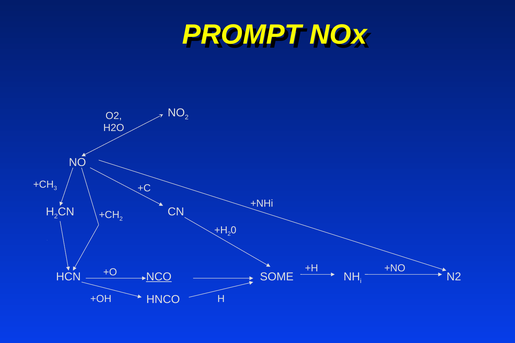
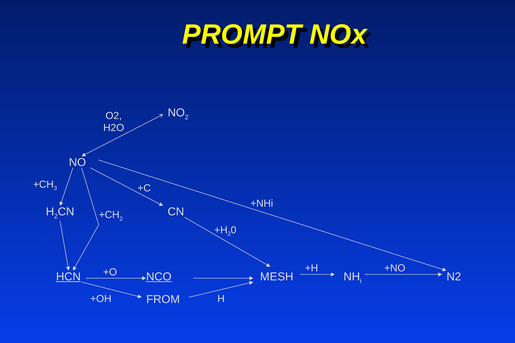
HCN underline: none -> present
SOME: SOME -> MESH
HNCO: HNCO -> FROM
